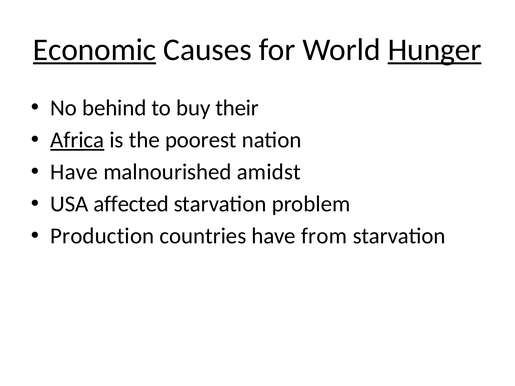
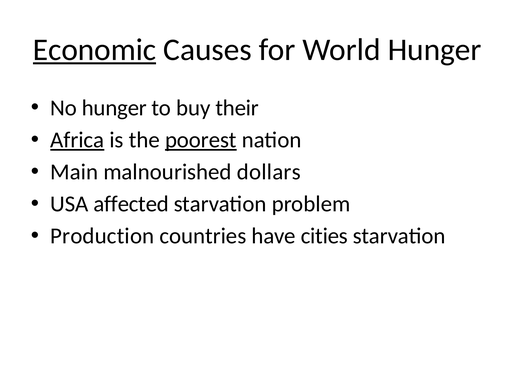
Hunger at (435, 50) underline: present -> none
No behind: behind -> hunger
poorest underline: none -> present
Have at (74, 172): Have -> Main
amidst: amidst -> dollars
from: from -> cities
